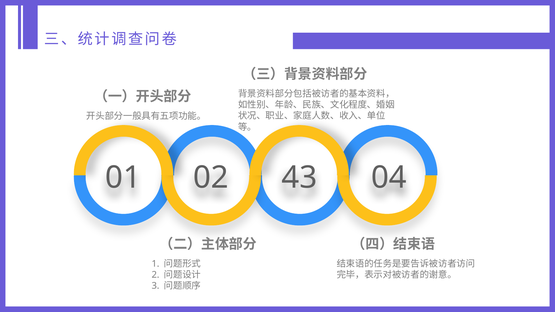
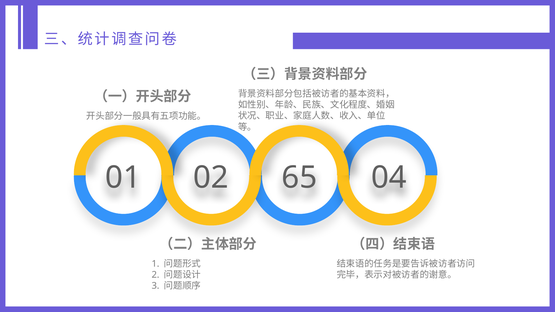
43: 43 -> 65
